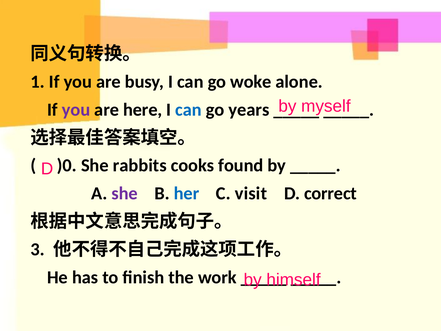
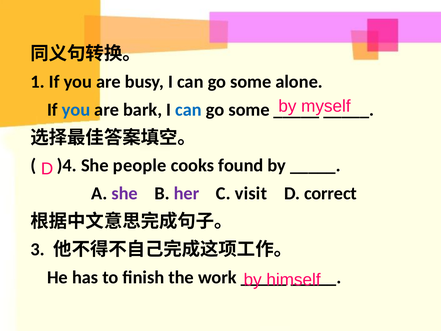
woke at (251, 82): woke -> some
you at (76, 110) colour: purple -> blue
here: here -> bark
years at (249, 110): years -> some
)0: )0 -> )4
rabbits: rabbits -> people
her colour: blue -> purple
